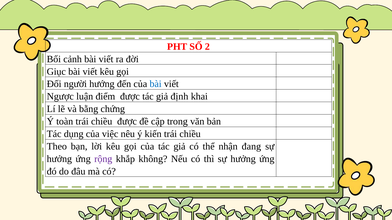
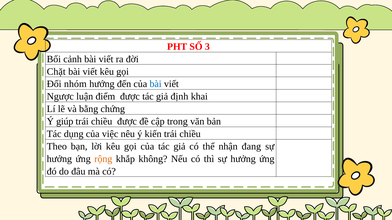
2: 2 -> 3
Giục: Giục -> Chặt
người: người -> nhóm
toàn: toàn -> giúp
rộng colour: purple -> orange
